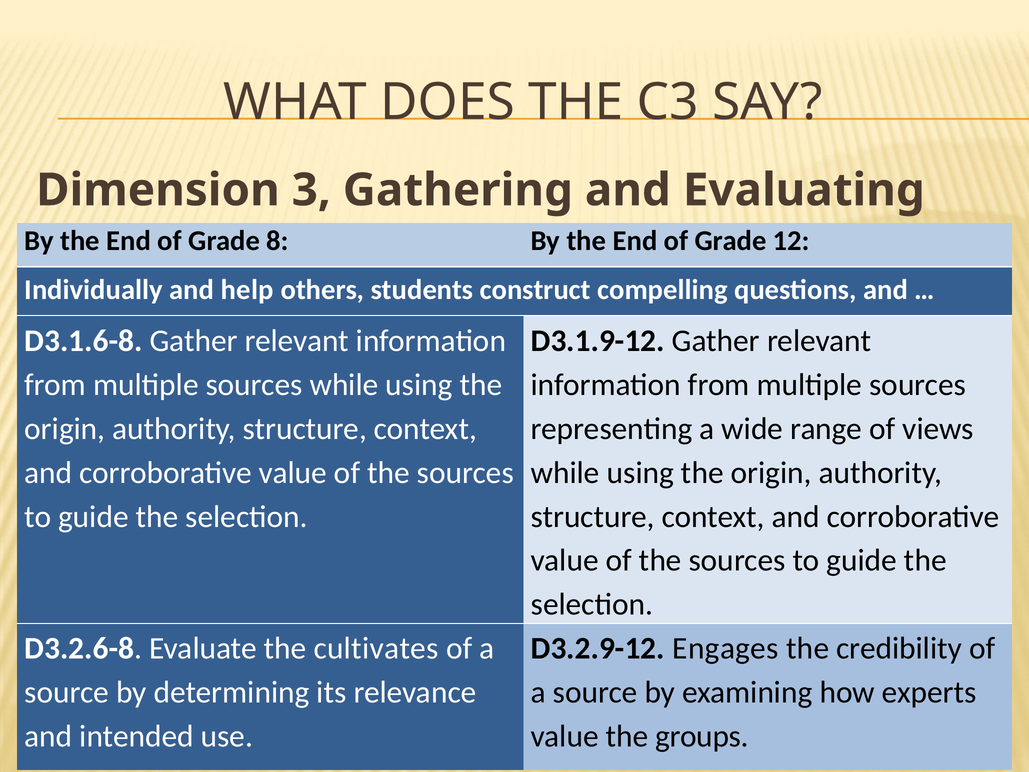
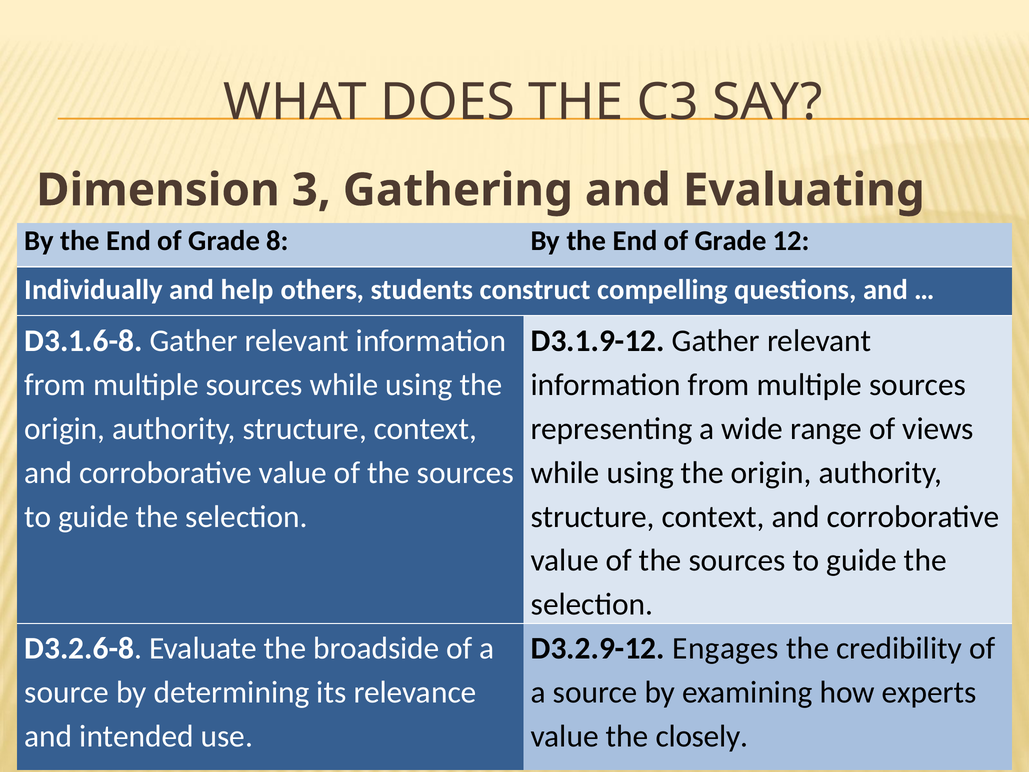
cultivates: cultivates -> broadside
groups: groups -> closely
